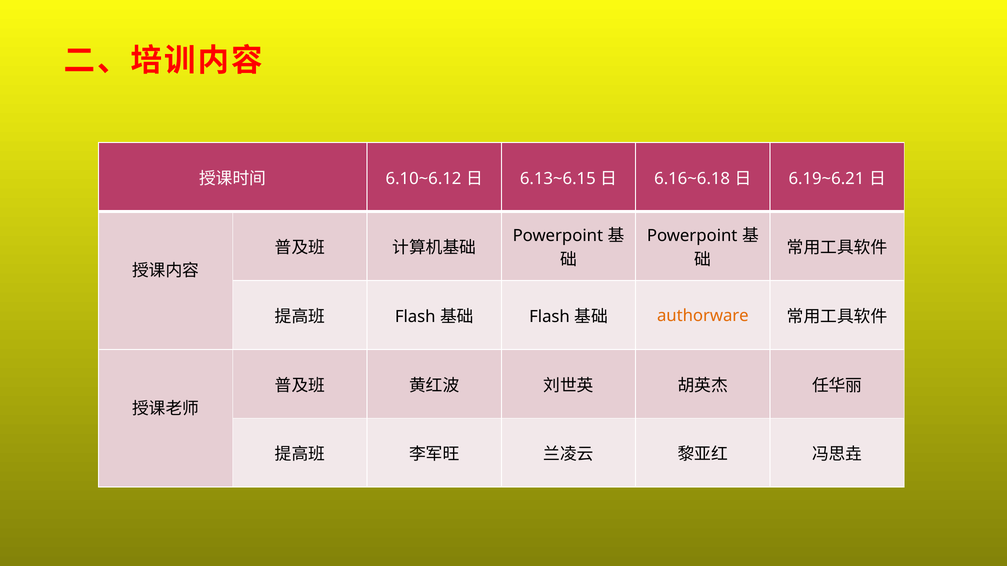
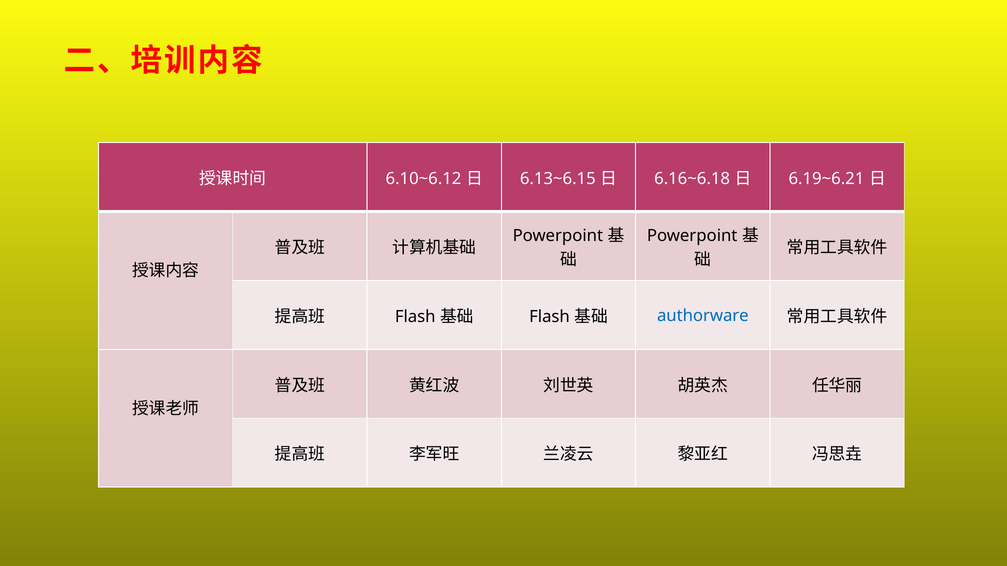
authorware colour: orange -> blue
